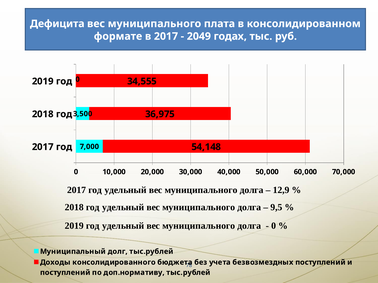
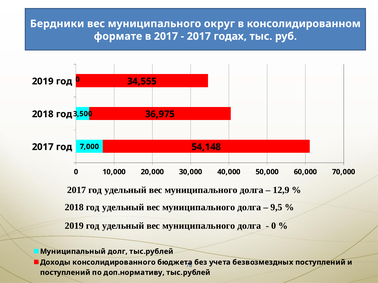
Дефицита: Дефицита -> Бердники
плата: плата -> округ
2049 at (199, 36): 2049 -> 2017
